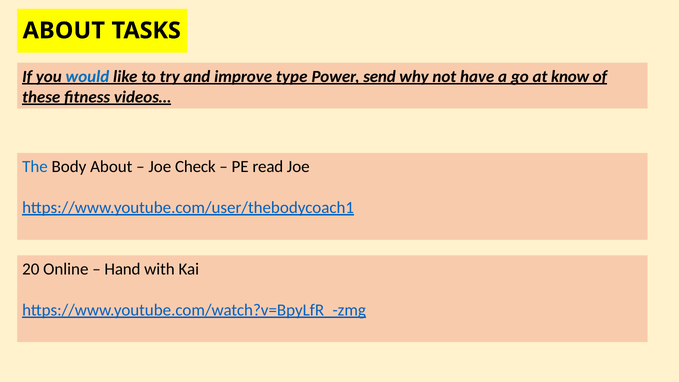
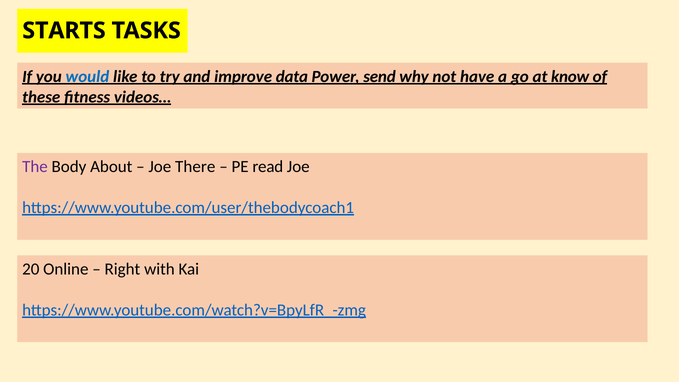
ABOUT at (64, 31): ABOUT -> STARTS
type: type -> data
The colour: blue -> purple
Check: Check -> There
Hand: Hand -> Right
